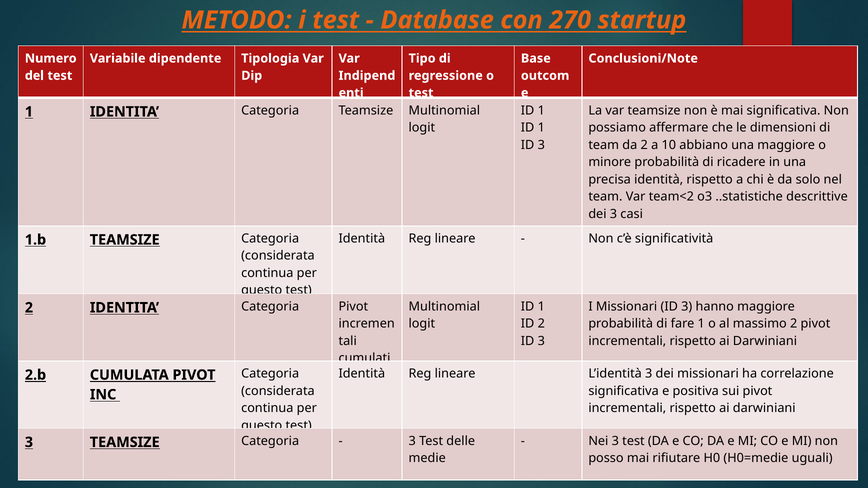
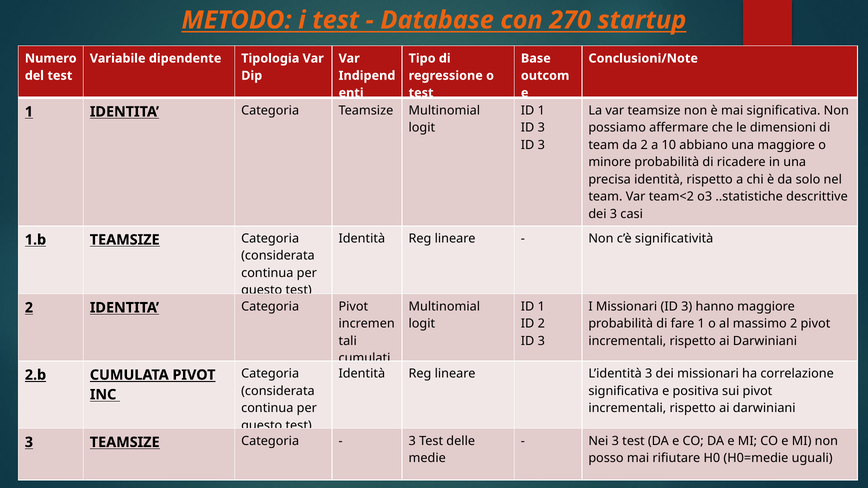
1 at (541, 128): 1 -> 3
